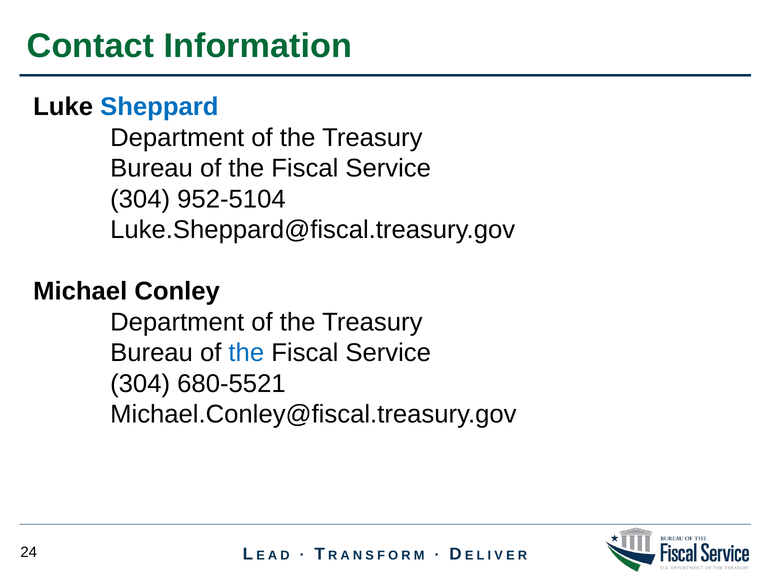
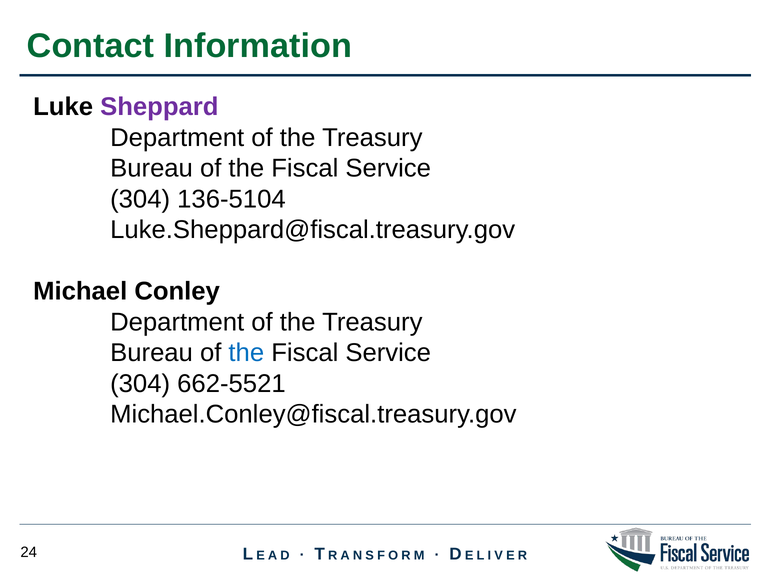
Sheppard colour: blue -> purple
952-5104: 952-5104 -> 136-5104
680-5521: 680-5521 -> 662-5521
